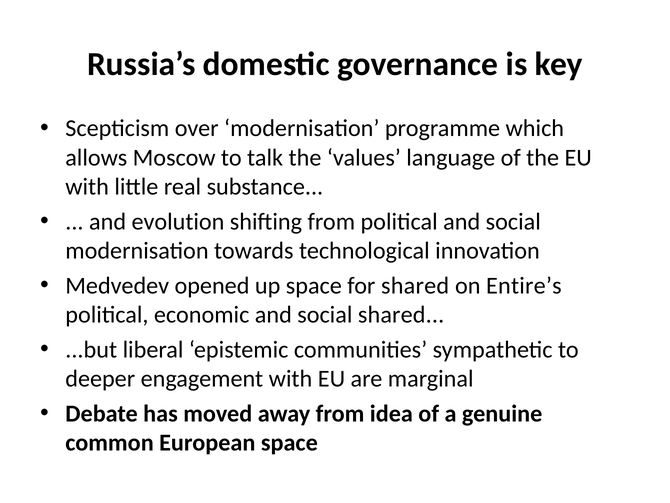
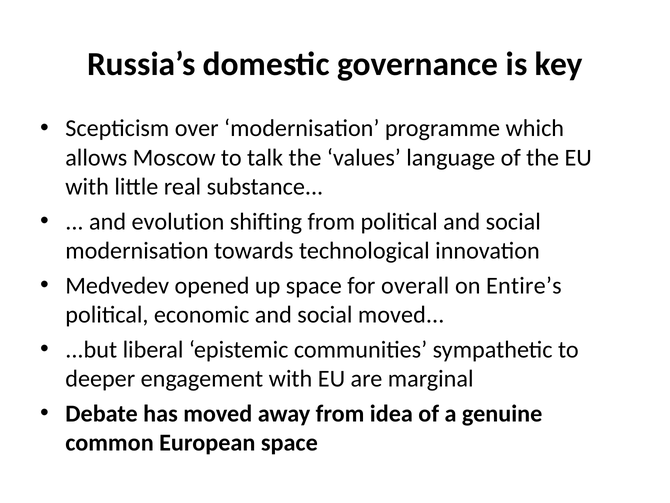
for shared: shared -> overall
social shared: shared -> moved
